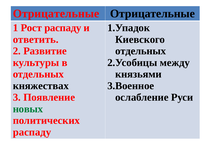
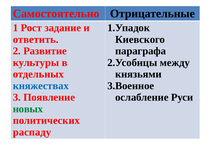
Отрицательные at (56, 14): Отрицательные -> Самостоятельно
Рост распаду: распаду -> задание
отдельных at (141, 51): отдельных -> параграфа
княжествах colour: black -> blue
